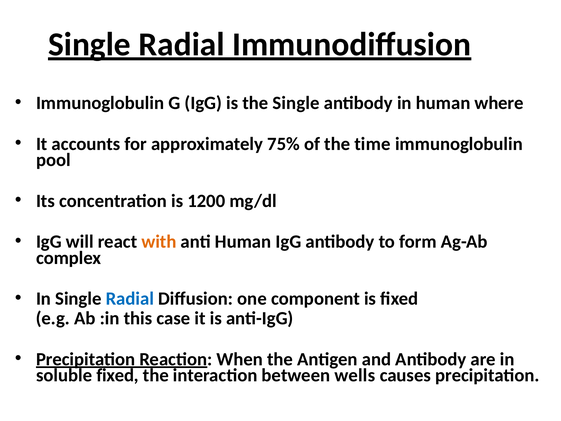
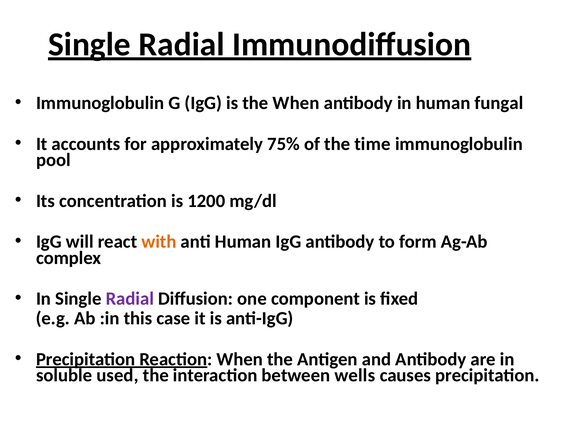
the Single: Single -> When
where: where -> fungal
Radial at (130, 299) colour: blue -> purple
soluble fixed: fixed -> used
